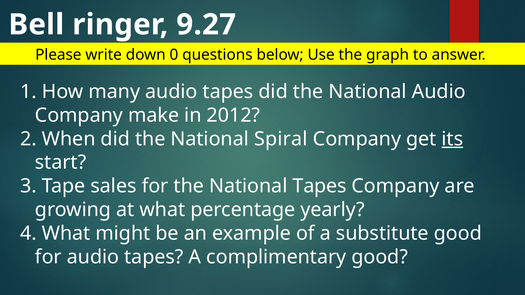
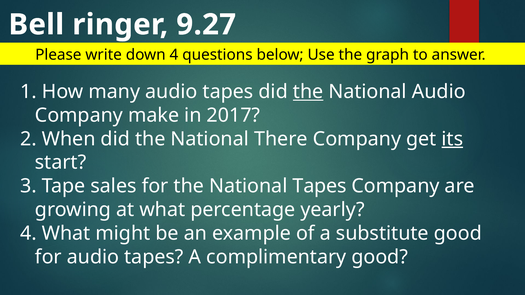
down 0: 0 -> 4
the at (308, 92) underline: none -> present
2012: 2012 -> 2017
Spiral: Spiral -> There
